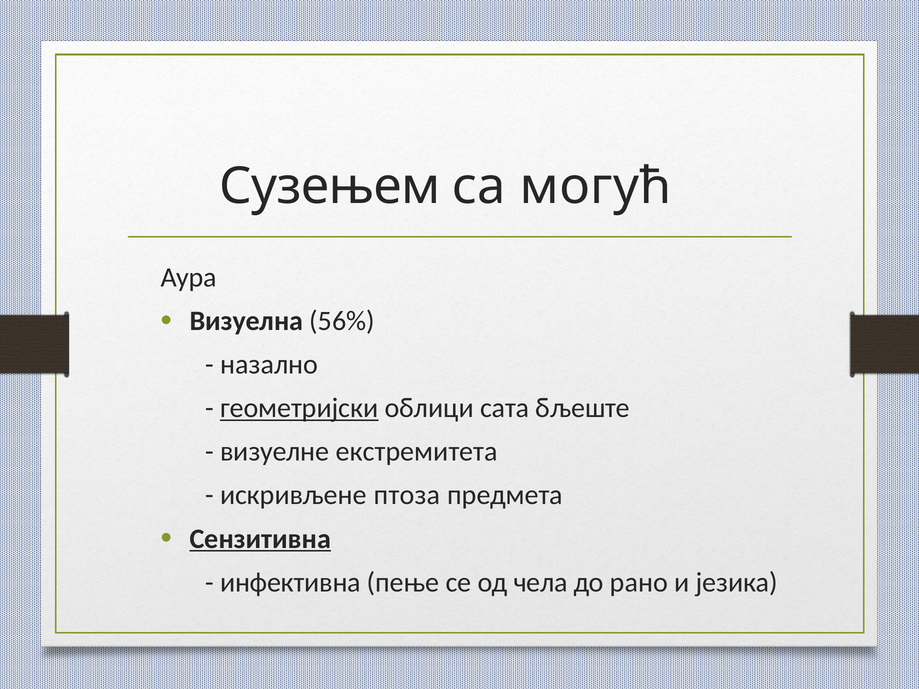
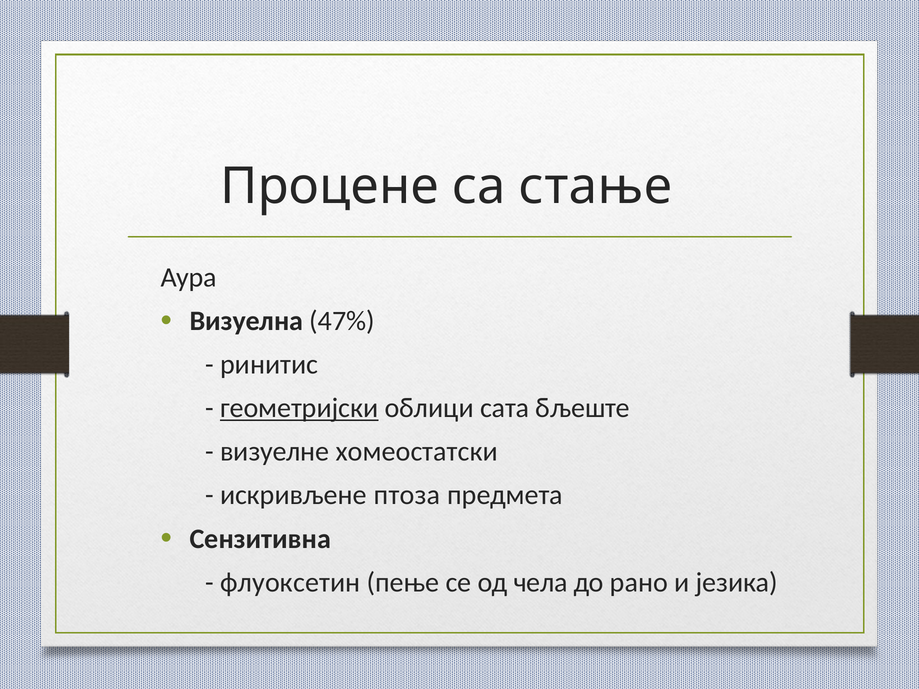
Сузењем: Сузењем -> Процене
могућ: могућ -> стaњe
56%: 56% -> 47%
назално: назално -> ринитис
eкстрeмитeтa: eкстрeмитeтa -> хомеостатски
Сензитивна underline: present -> none
инфективна: инфективна -> флуoксeтин
